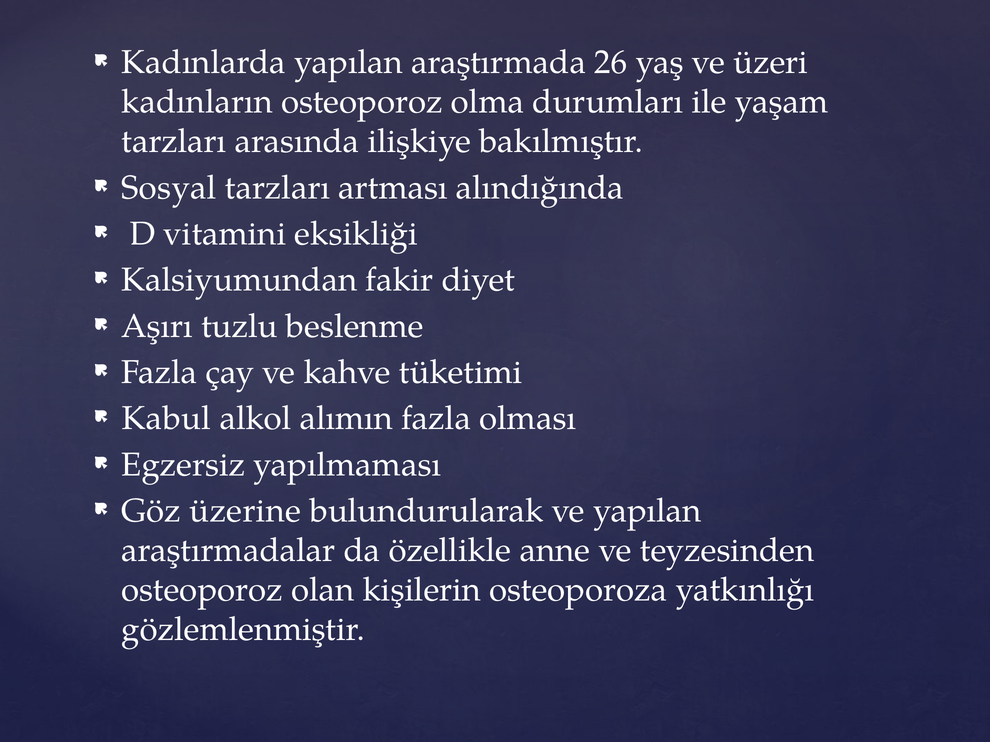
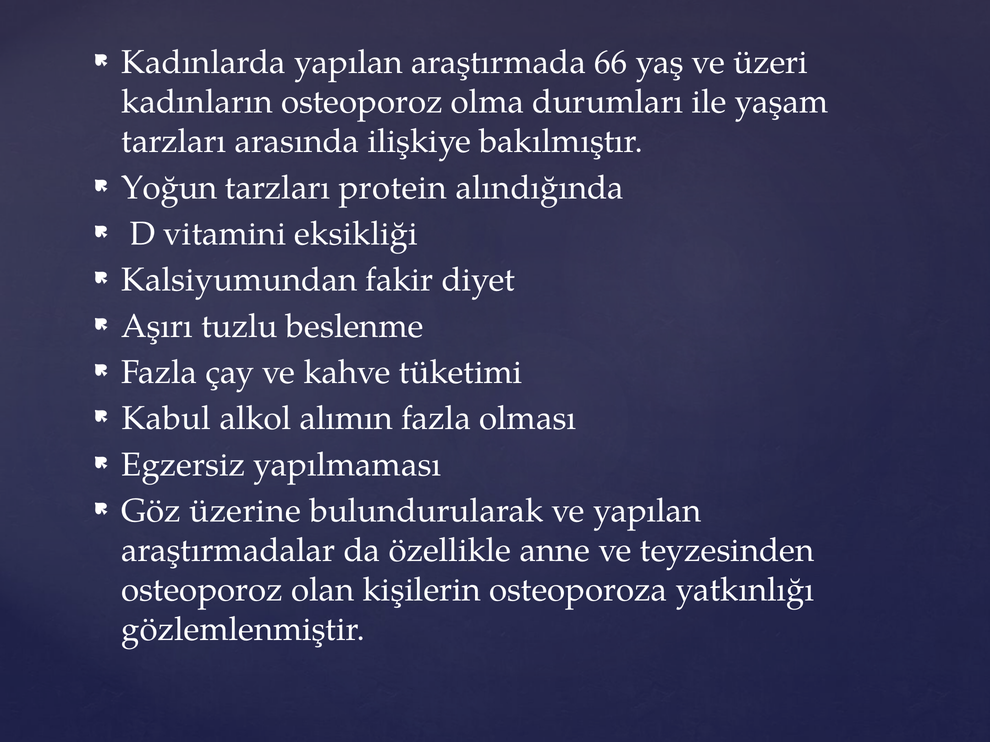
26: 26 -> 66
Sosyal: Sosyal -> Yoğun
artması: artması -> protein
